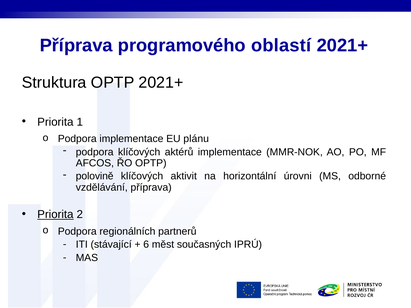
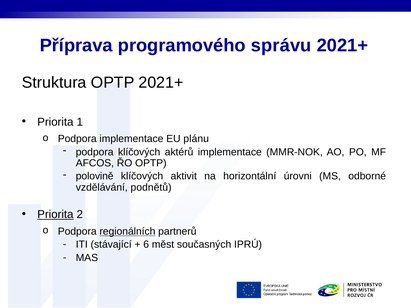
oblastí: oblastí -> správu
vzdělávání příprava: příprava -> podnětů
regionálních underline: none -> present
